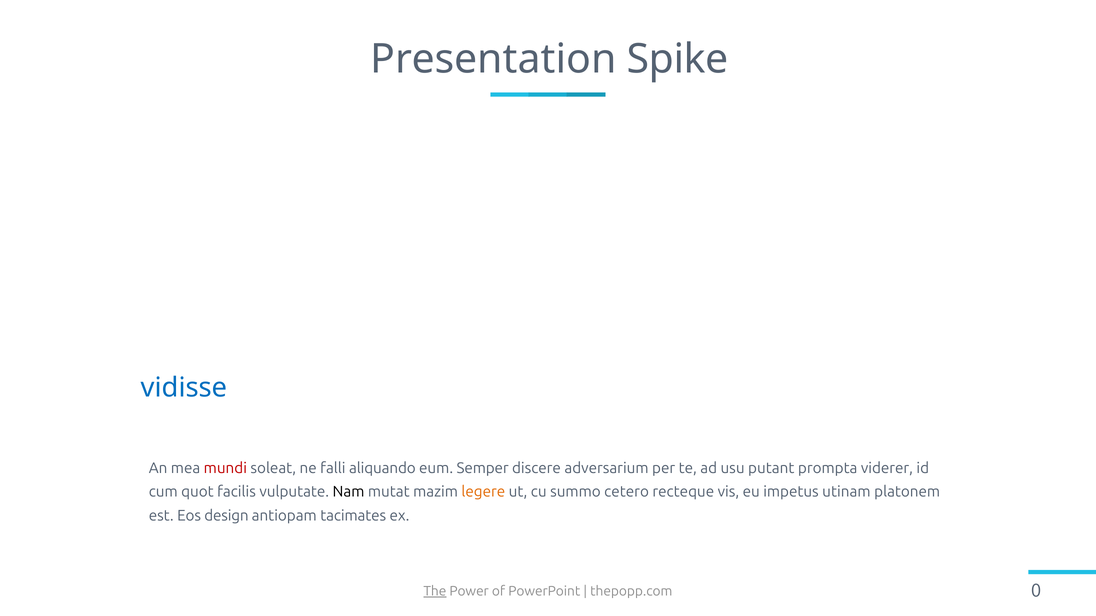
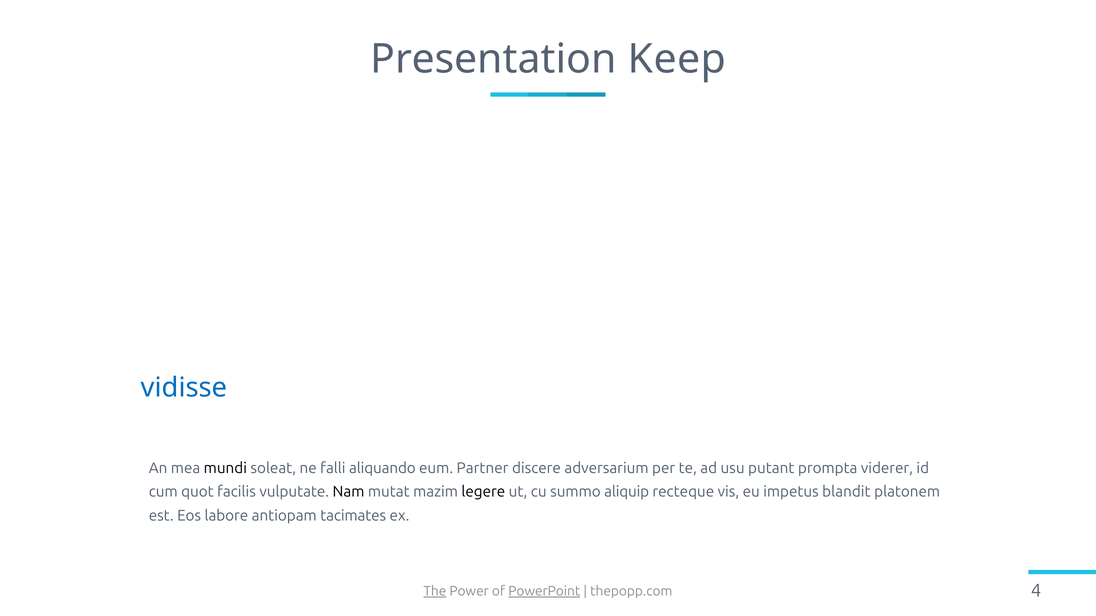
Spike: Spike -> Keep
mundi colour: red -> black
Semper: Semper -> Partner
legere colour: orange -> black
cetero: cetero -> aliquip
utinam: utinam -> blandit
design: design -> labore
PowerPoint underline: none -> present
0: 0 -> 4
